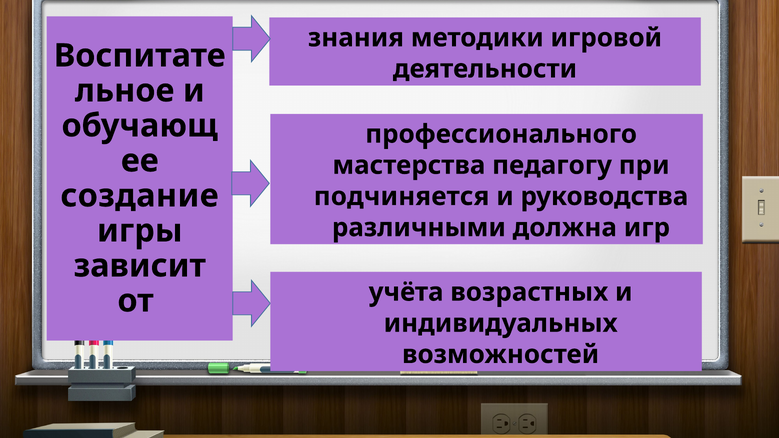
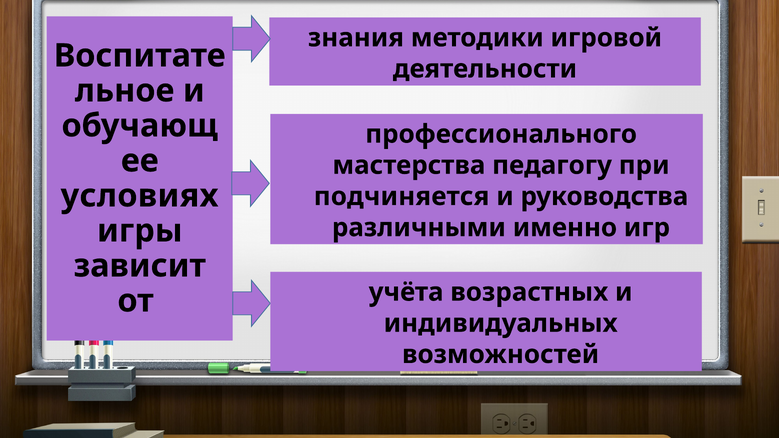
создание: создание -> условиях
должна: должна -> именно
